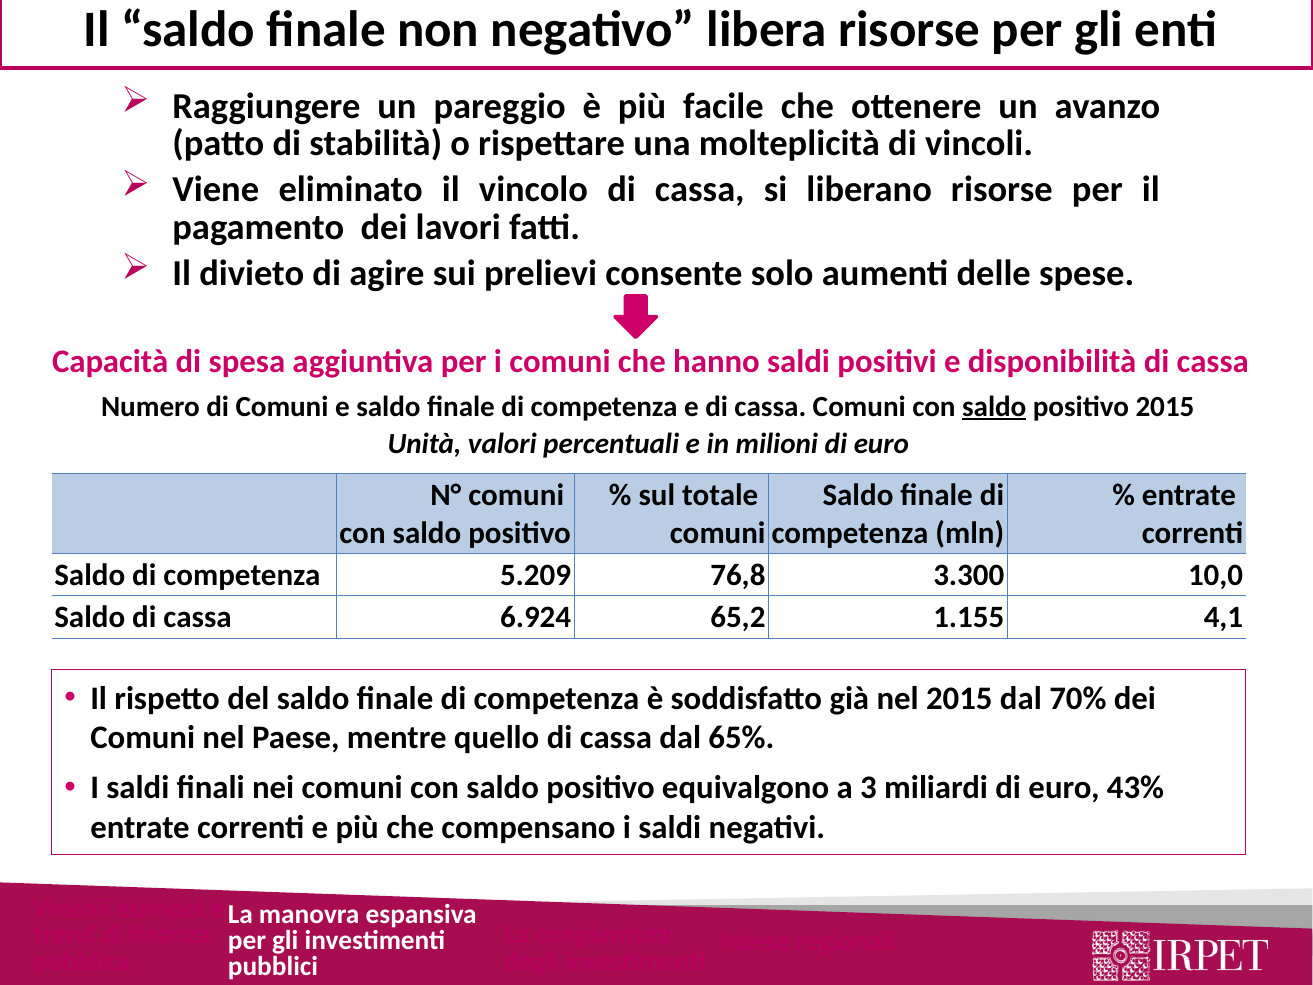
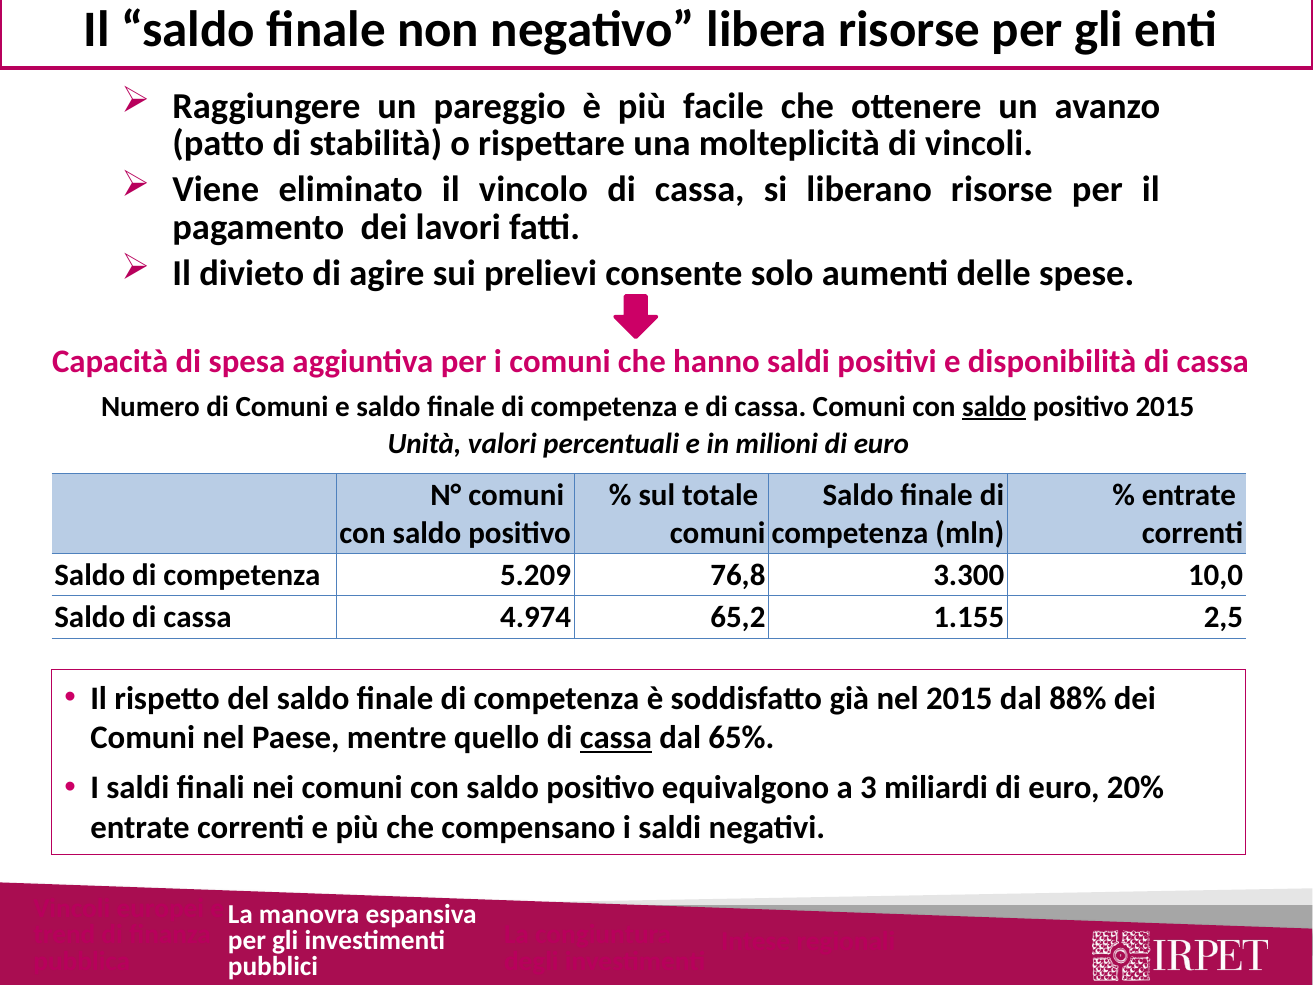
6.924: 6.924 -> 4.974
4,1: 4,1 -> 2,5
70%: 70% -> 88%
cassa at (616, 737) underline: none -> present
43%: 43% -> 20%
